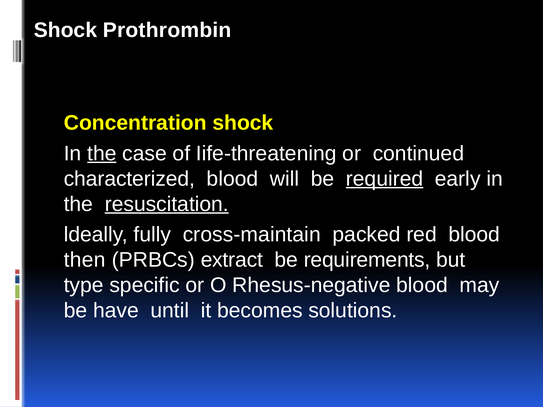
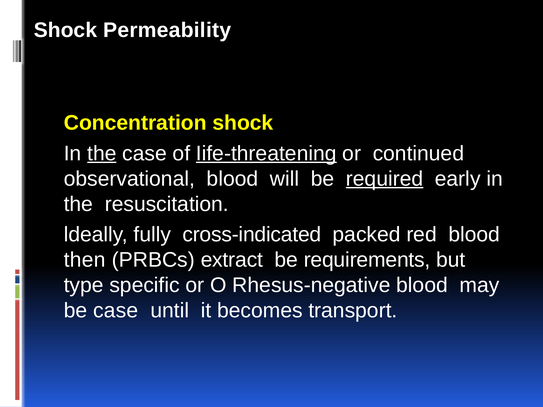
Prothrombin: Prothrombin -> Permeability
Iife-threatening underline: none -> present
characterized: characterized -> observational
resuscitation underline: present -> none
cross-maintain: cross-maintain -> cross-indicated
be have: have -> case
solutions: solutions -> transport
